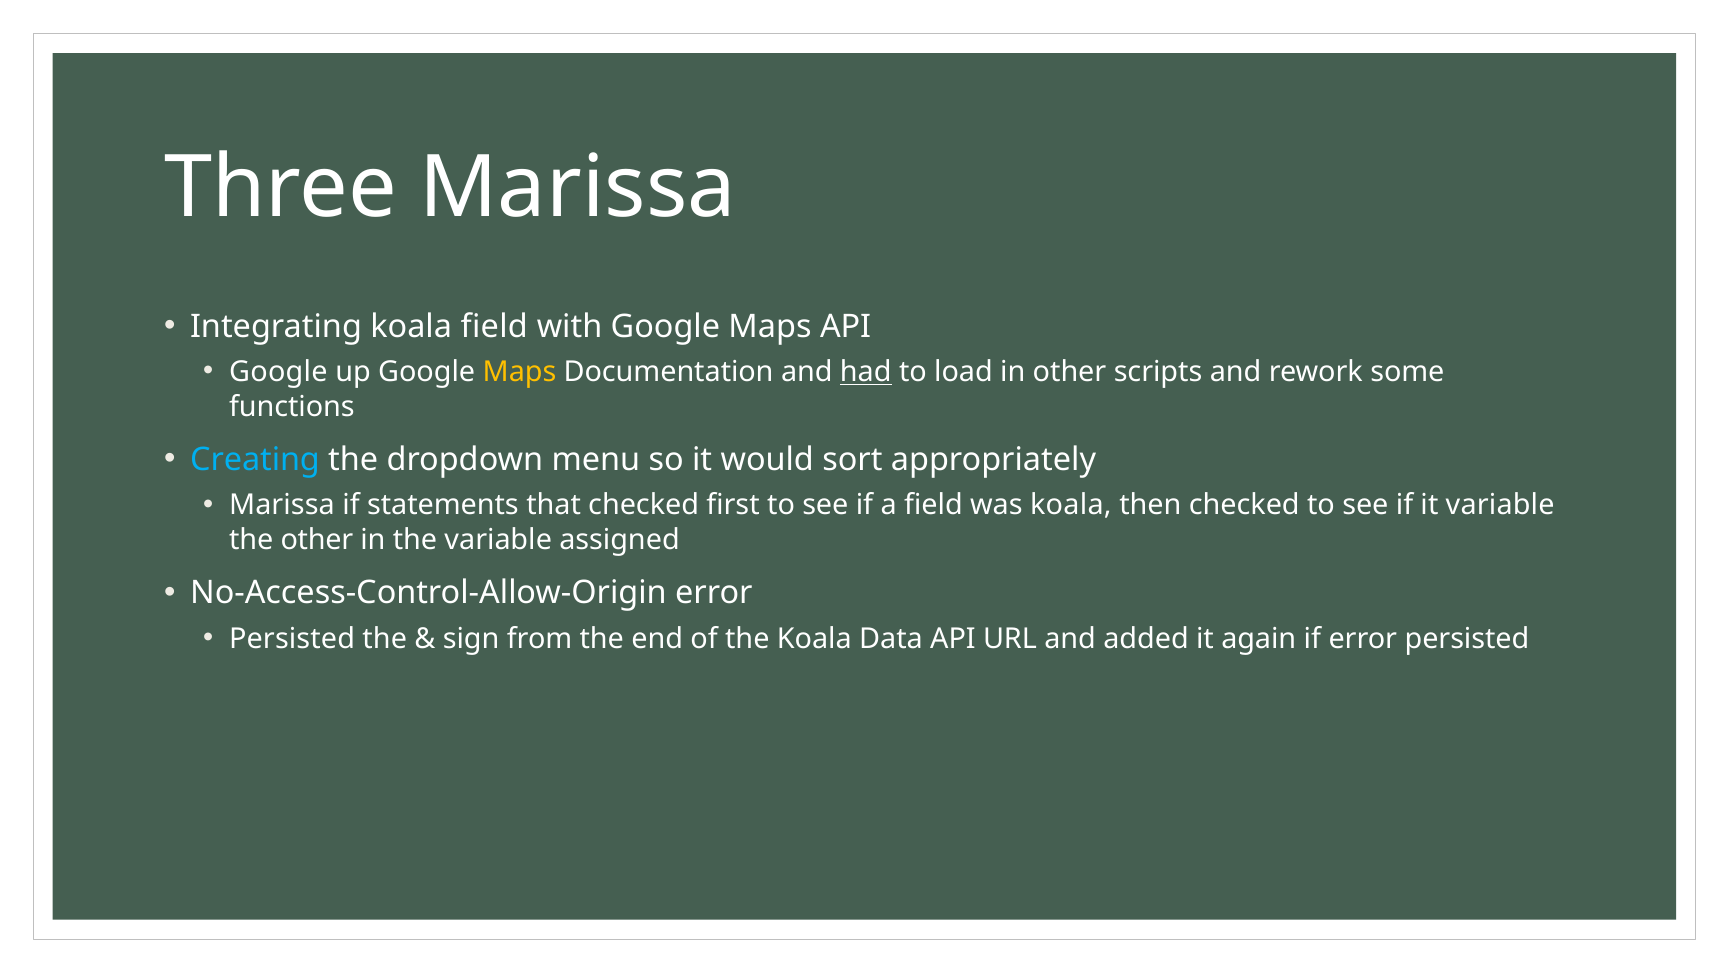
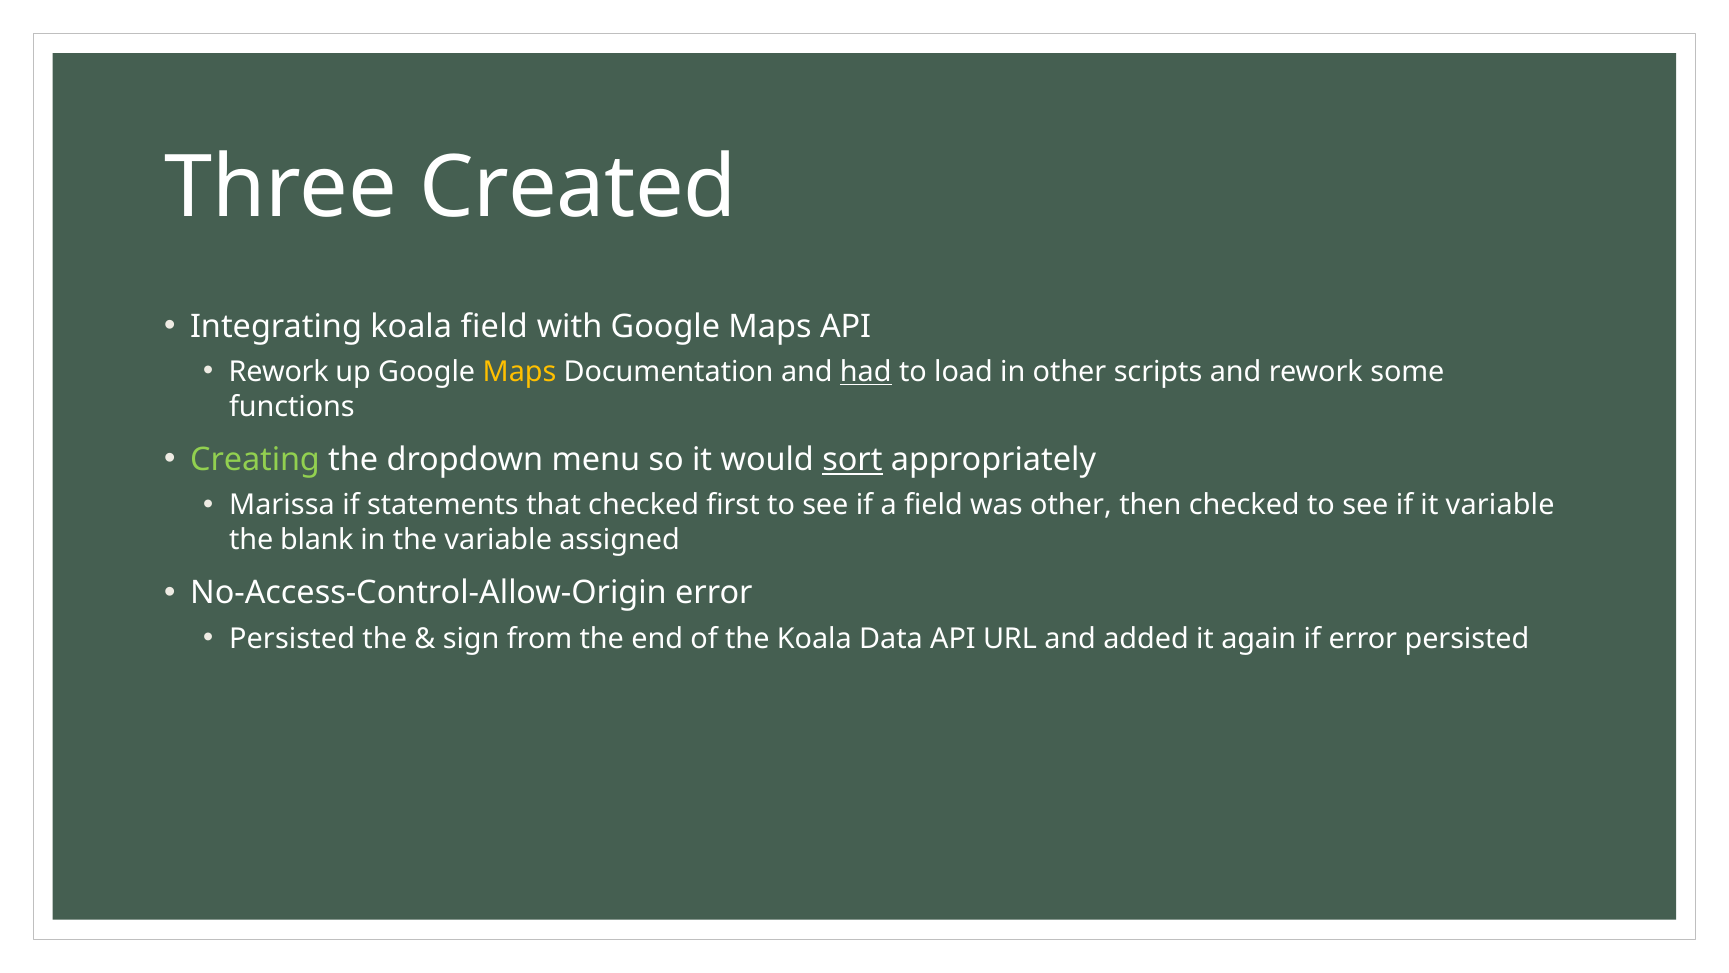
Three Marissa: Marissa -> Created
Google at (278, 372): Google -> Rework
Creating colour: light blue -> light green
sort underline: none -> present
was koala: koala -> other
the other: other -> blank
